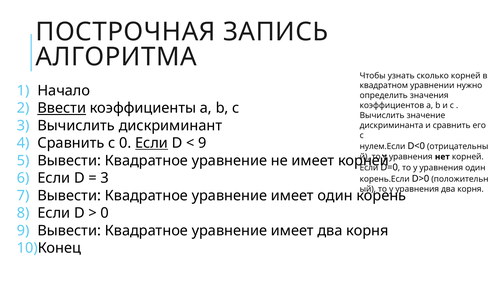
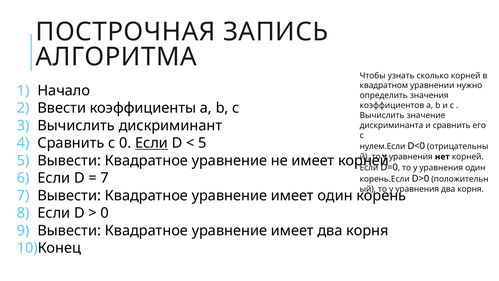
Ввести underline: present -> none
9 at (202, 143): 9 -> 5
3 at (105, 178): 3 -> 7
